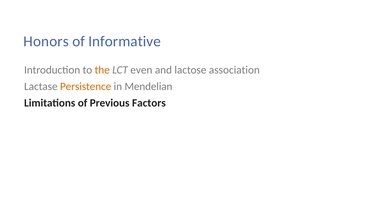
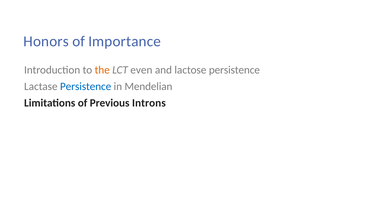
Informative: Informative -> Importance
lactose association: association -> persistence
Persistence at (86, 86) colour: orange -> blue
Factors: Factors -> Introns
